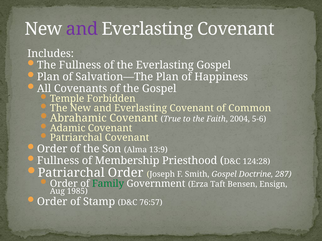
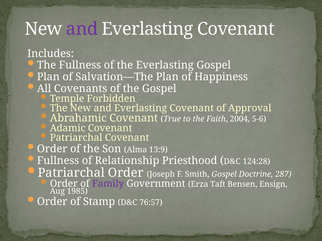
Common: Common -> Approval
Membership: Membership -> Relationship
Family colour: green -> purple
